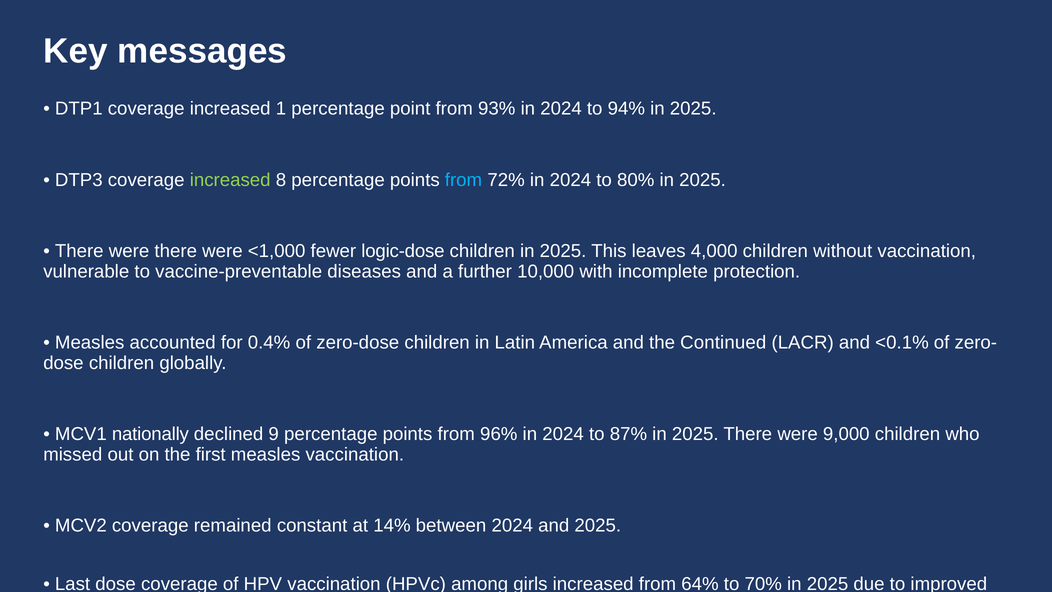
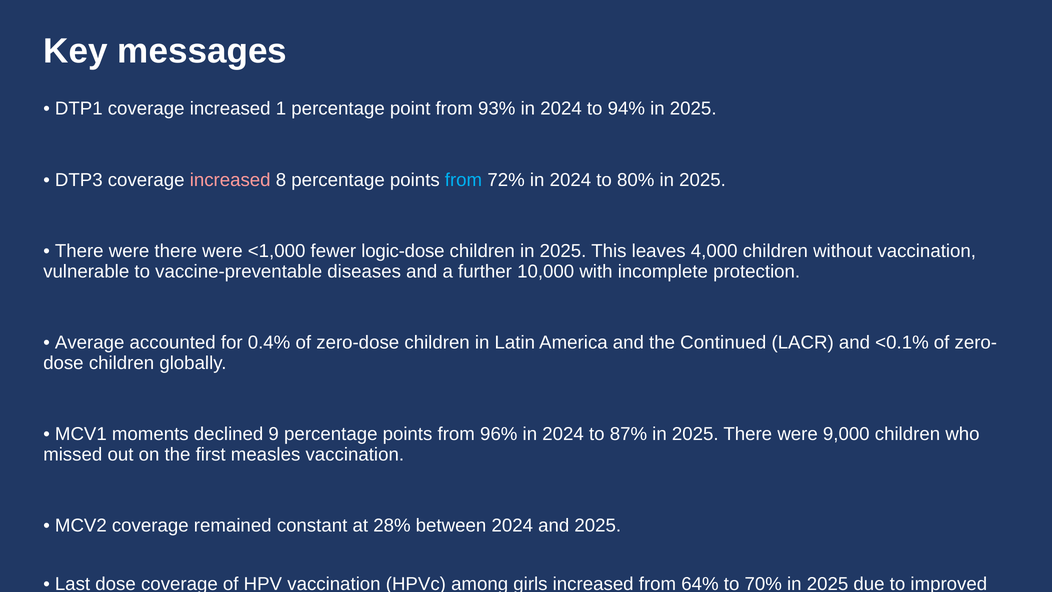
increased at (230, 180) colour: light green -> pink
Measles at (90, 343): Measles -> Average
nationally: nationally -> moments
14%: 14% -> 28%
